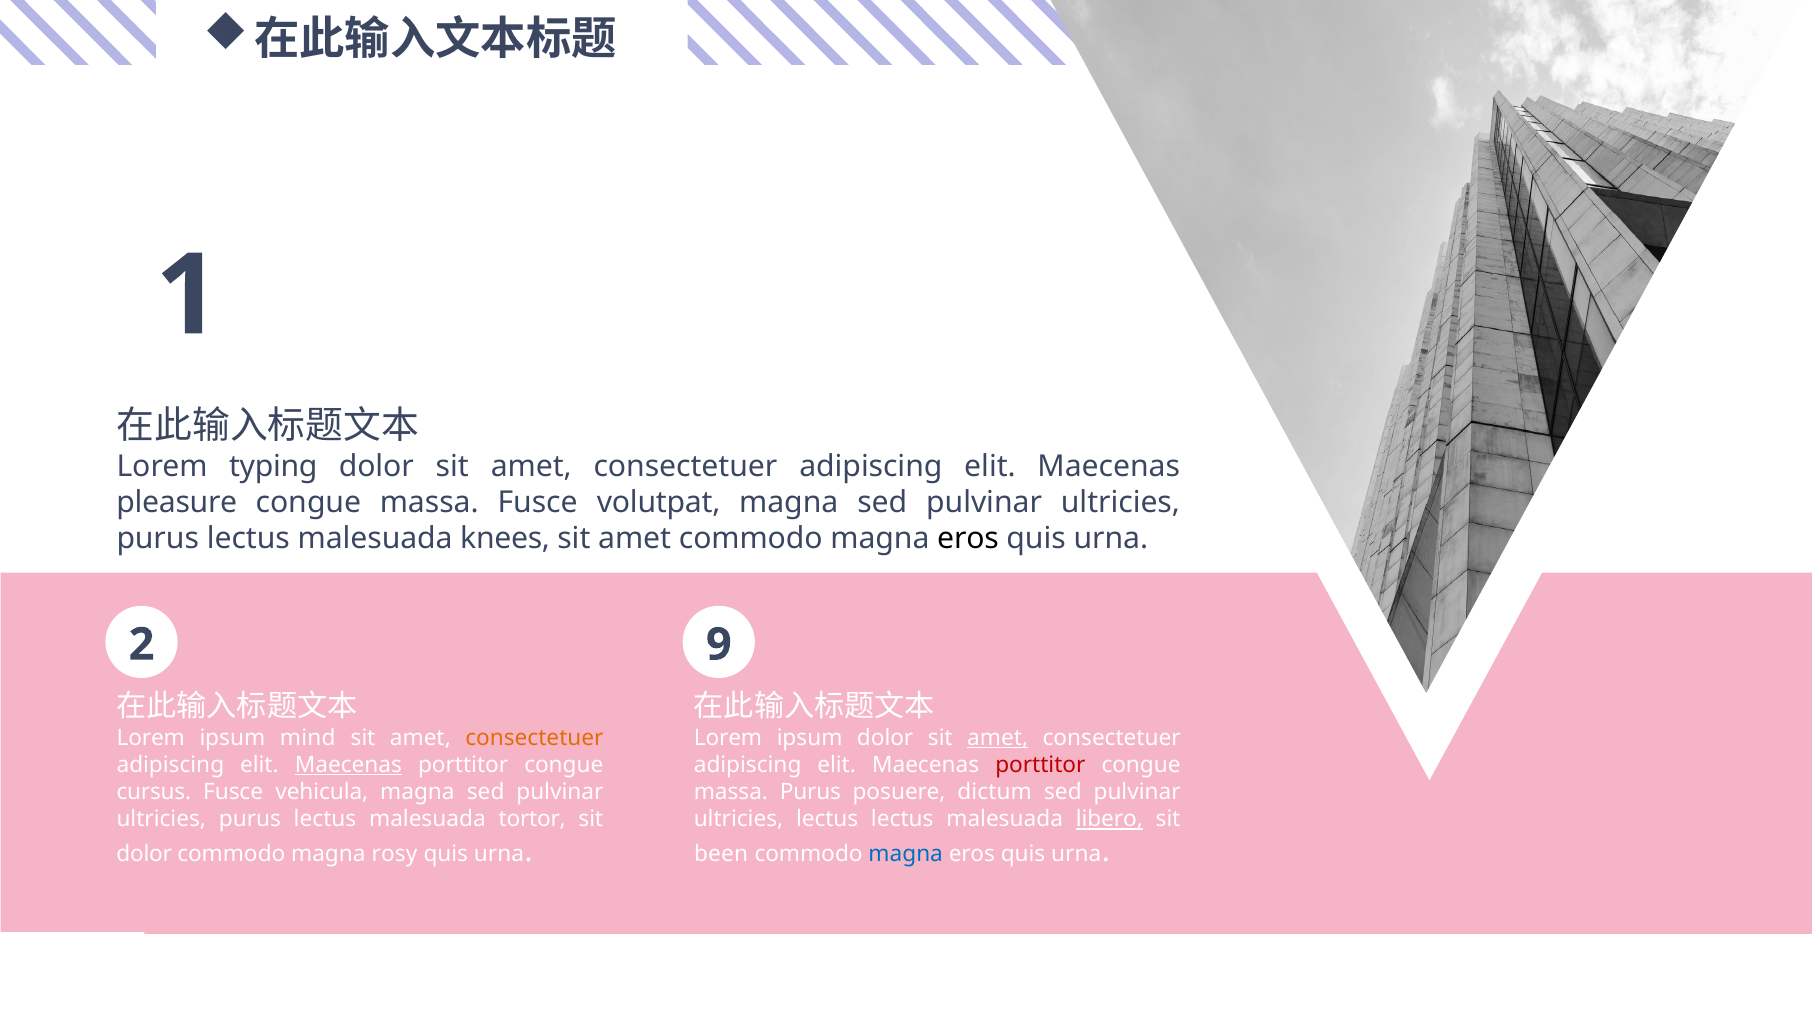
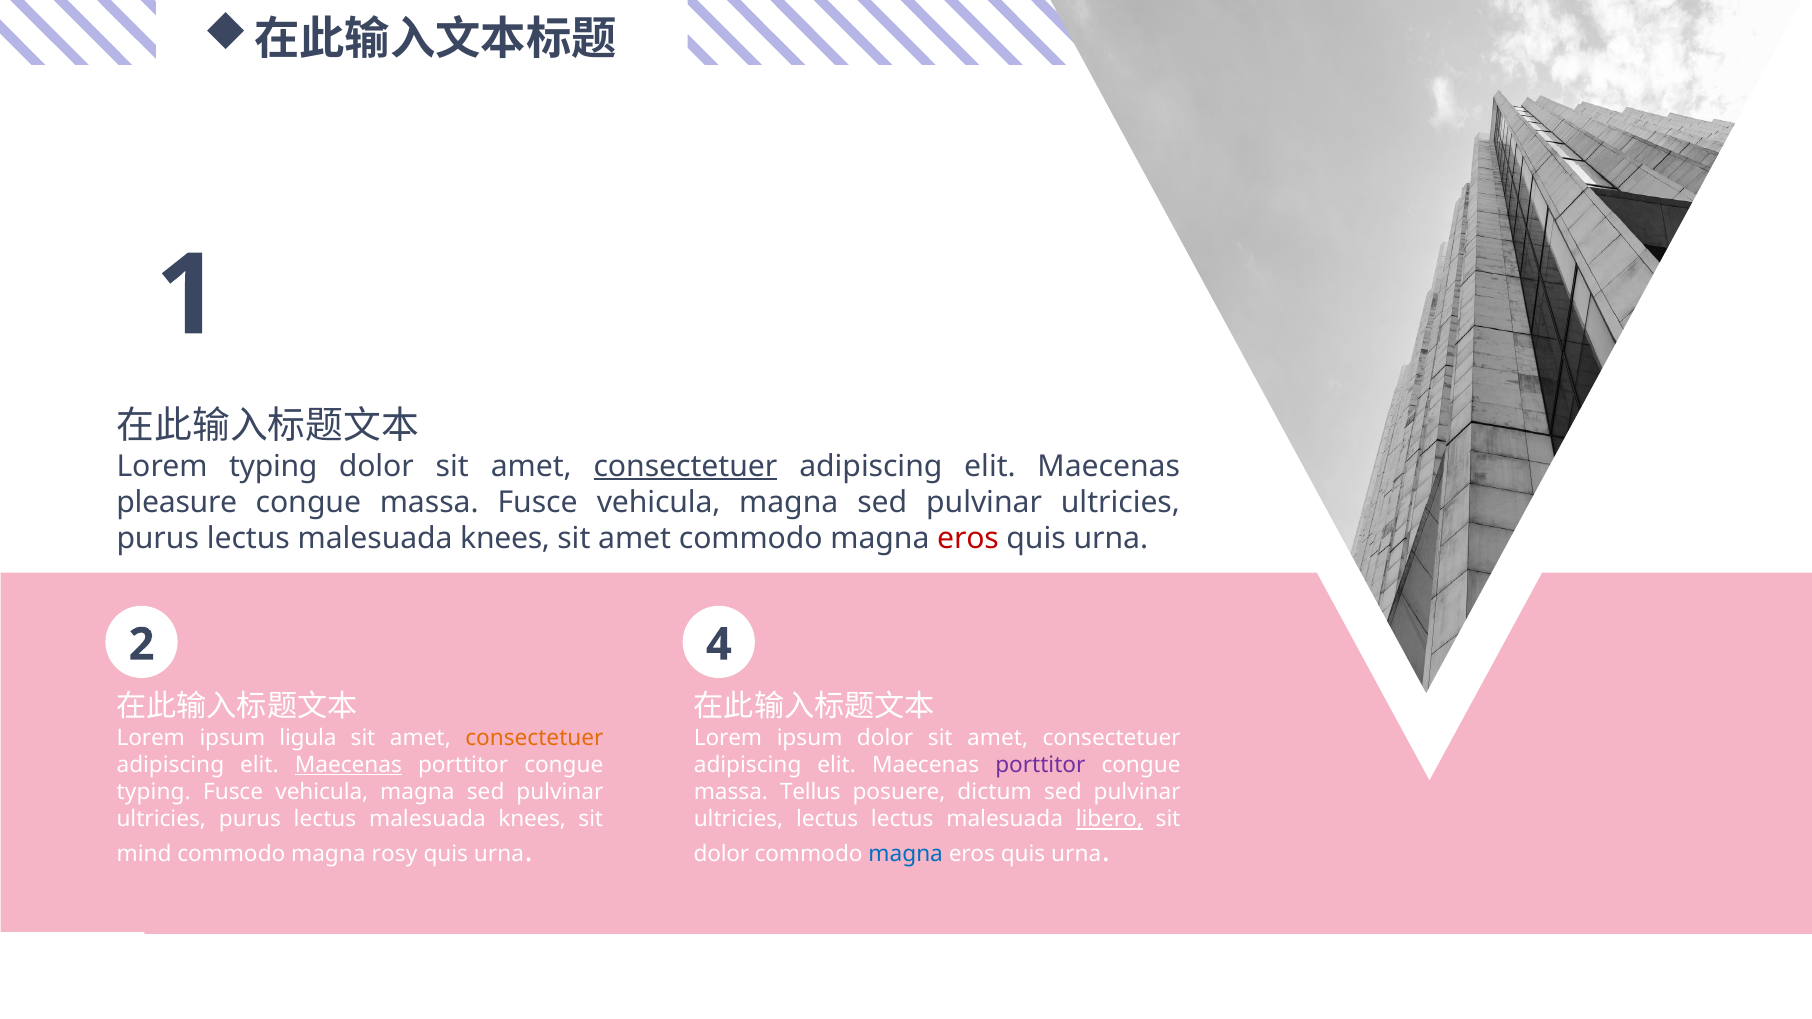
consectetuer at (685, 466) underline: none -> present
massa Fusce volutpat: volutpat -> vehicula
eros at (968, 539) colour: black -> red
9: 9 -> 4
mind: mind -> ligula
amet at (998, 738) underline: present -> none
porttitor at (1040, 765) colour: red -> purple
cursus at (154, 792): cursus -> typing
massa Purus: Purus -> Tellus
tortor at (532, 819): tortor -> knees
dolor at (144, 854): dolor -> mind
been at (721, 854): been -> dolor
